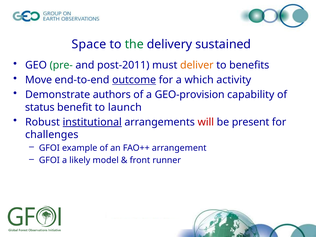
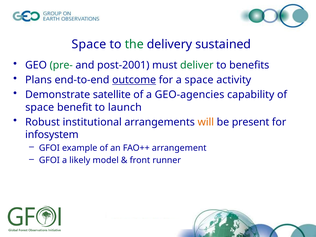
post-2011: post-2011 -> post-2001
deliver colour: orange -> green
Move: Move -> Plans
a which: which -> space
authors: authors -> satellite
GEO-provision: GEO-provision -> GEO-agencies
status at (40, 107): status -> space
institutional underline: present -> none
will colour: red -> orange
challenges: challenges -> infosystem
